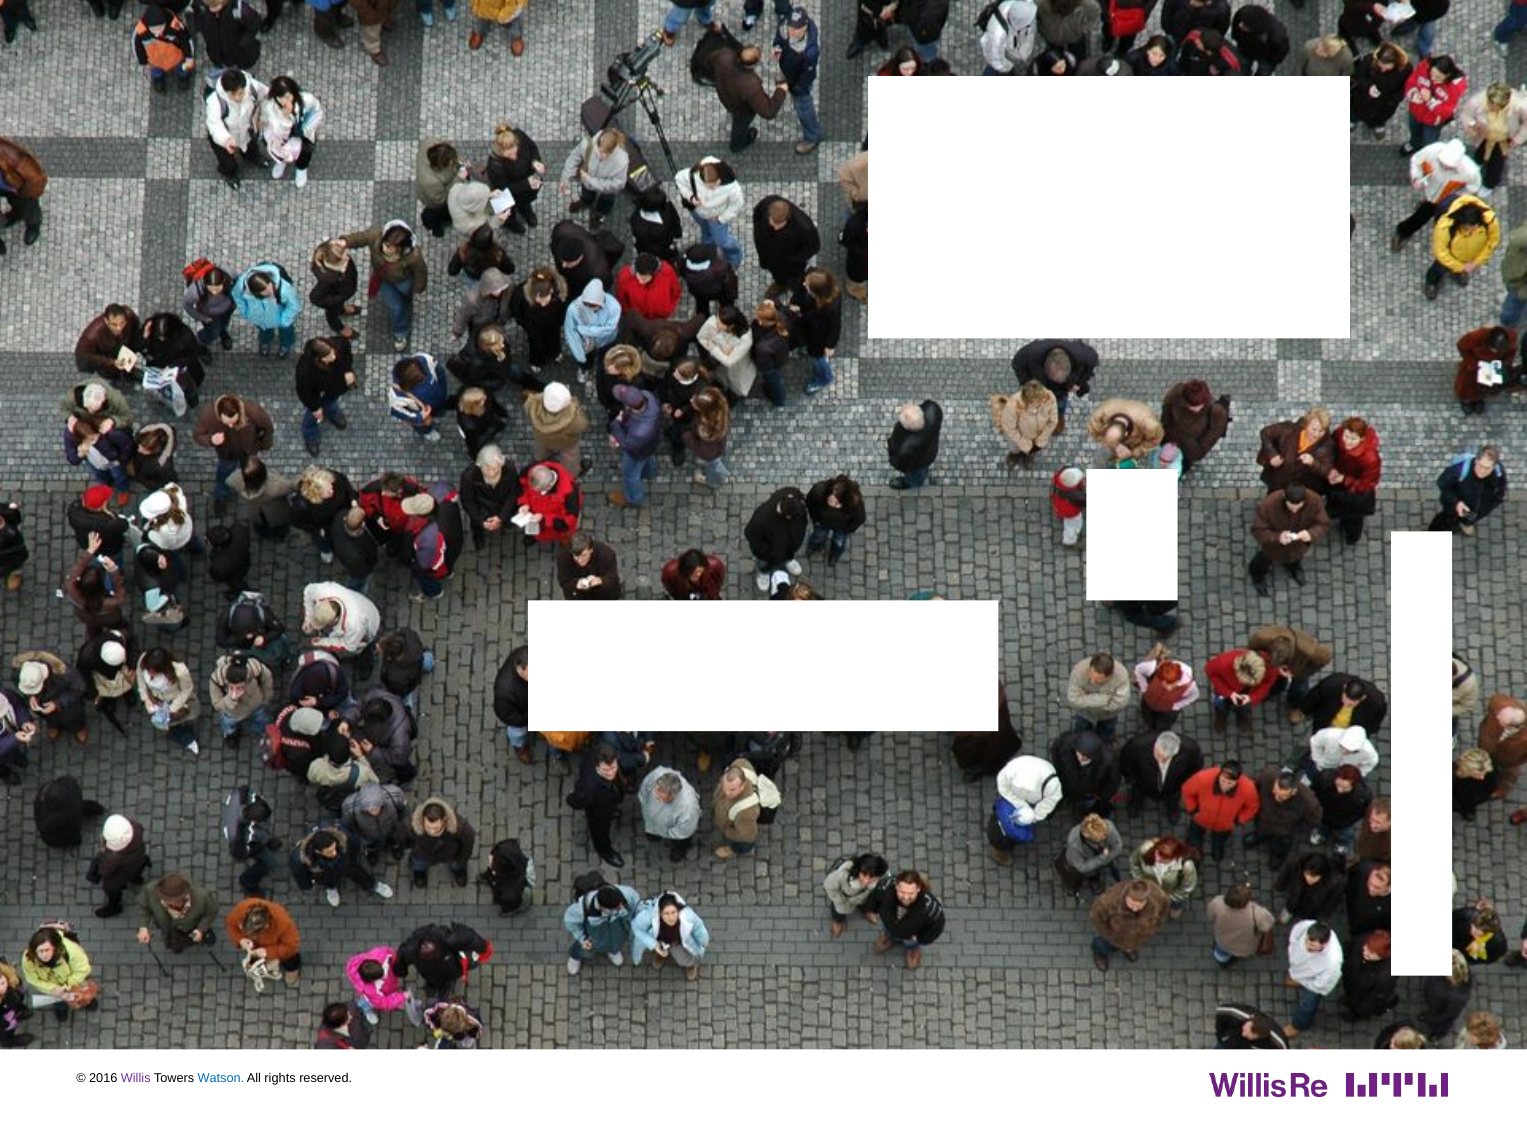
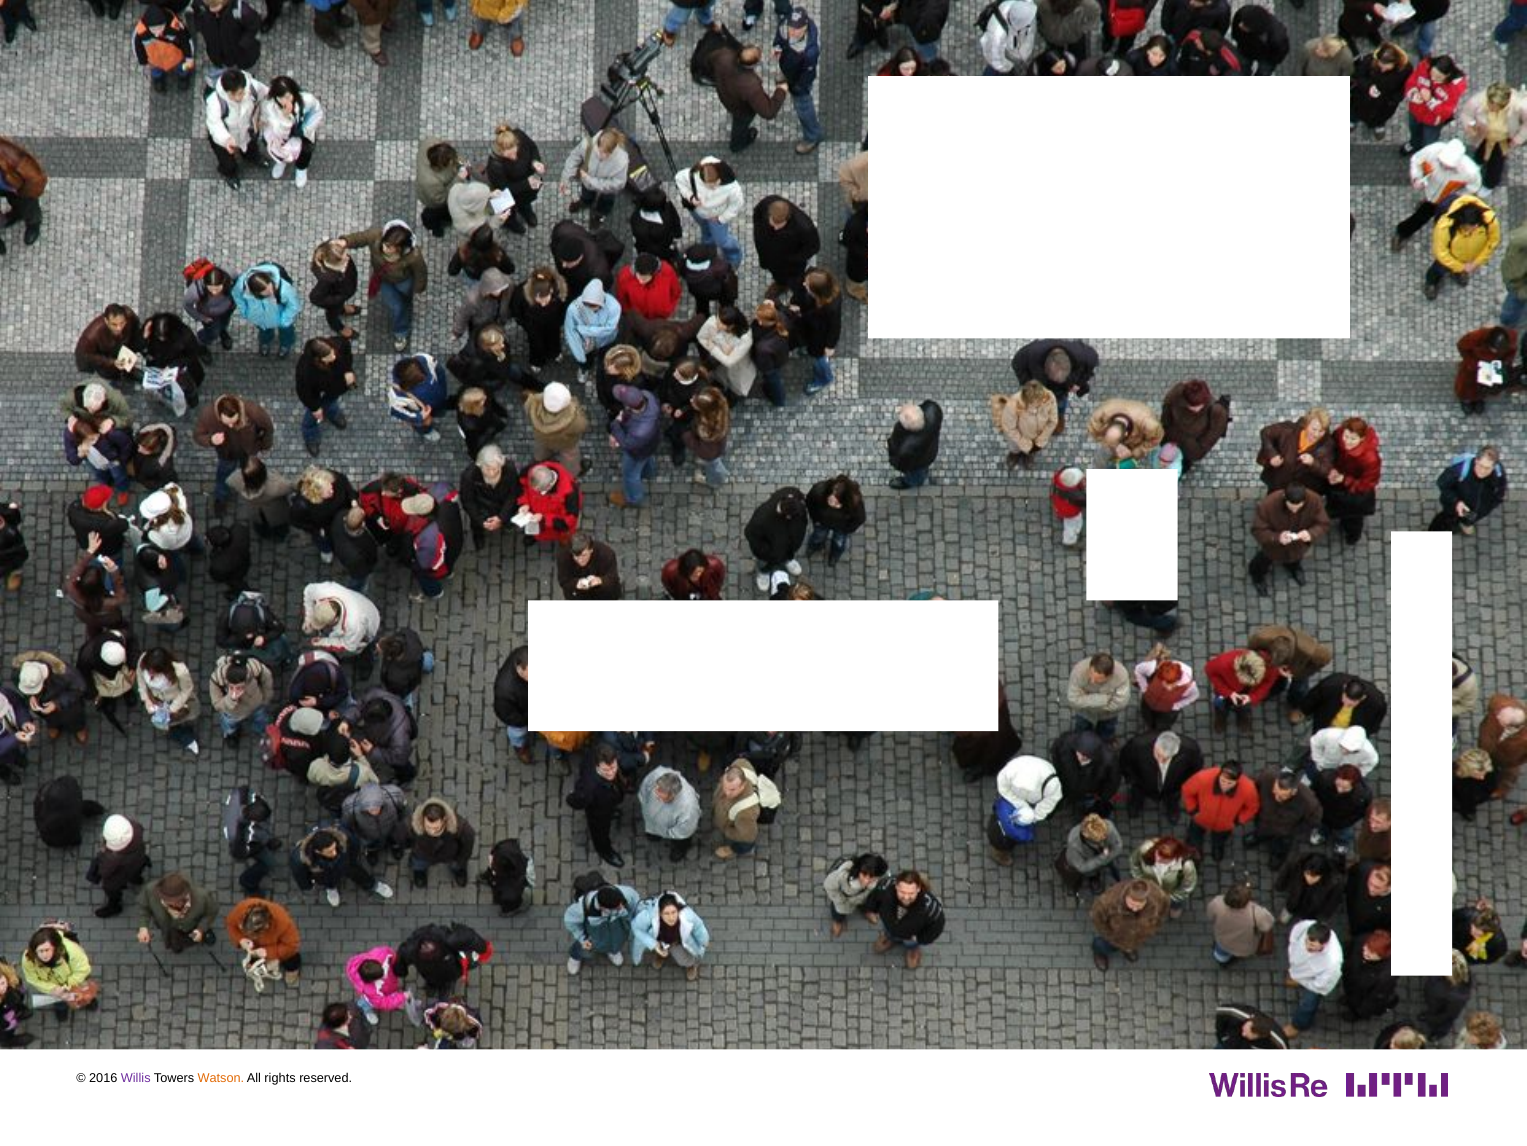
Watson colour: blue -> orange
